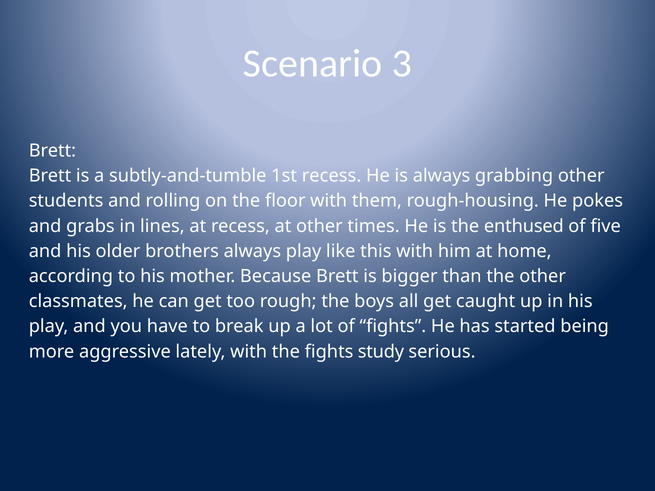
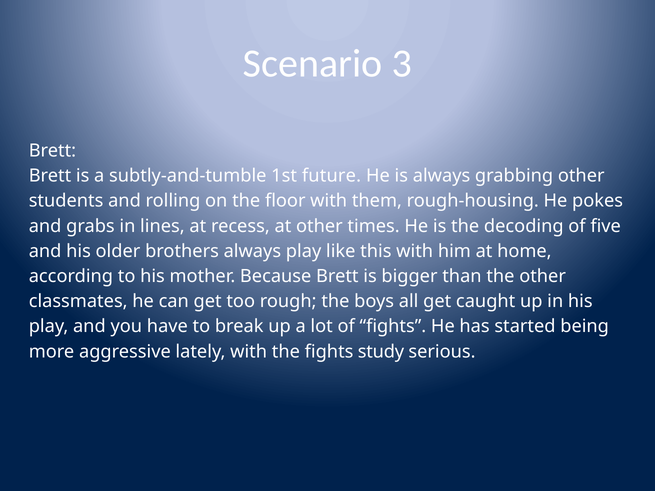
1st recess: recess -> future
enthused: enthused -> decoding
